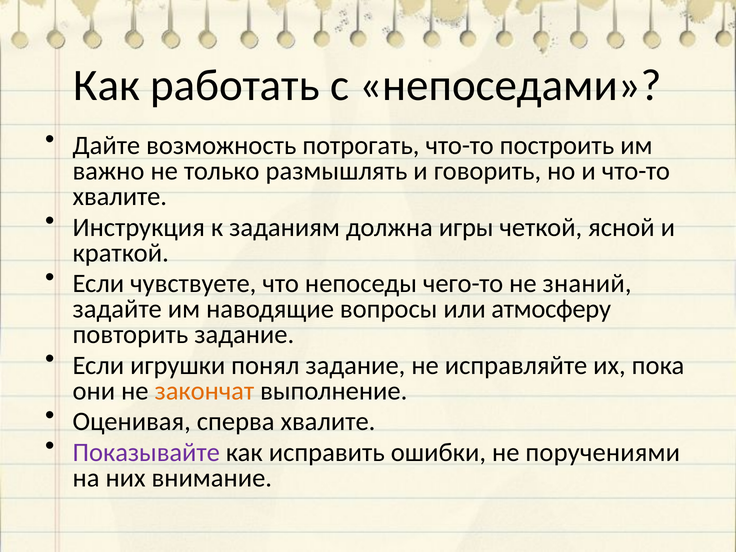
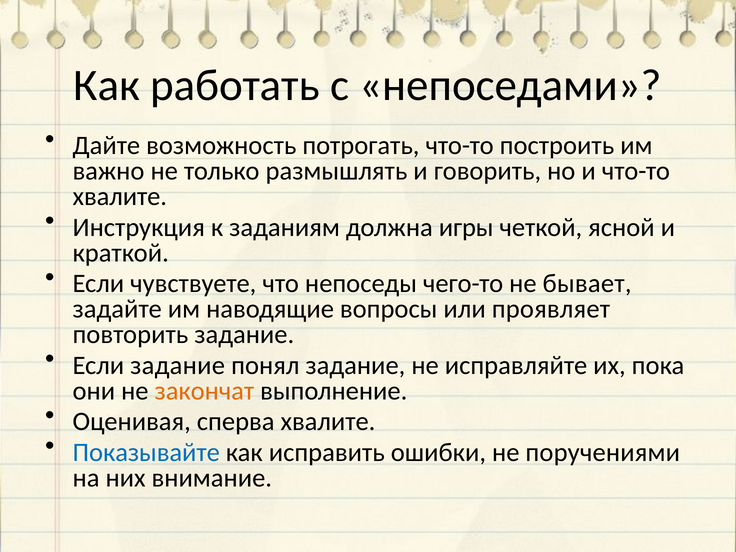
знаний: знаний -> бывает
атмосферу: атмосферу -> проявляет
Если игрушки: игрушки -> задание
Показывайте colour: purple -> blue
